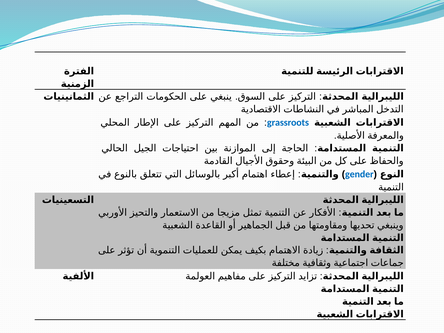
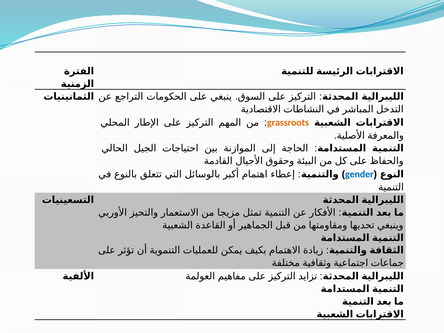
grassroots colour: blue -> orange
